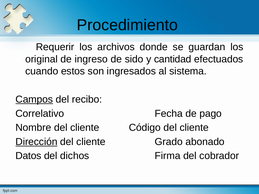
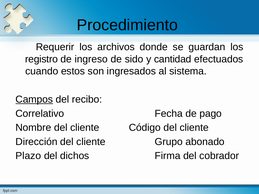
original: original -> registro
Dirección underline: present -> none
Grado: Grado -> Grupo
Datos: Datos -> Plazo
